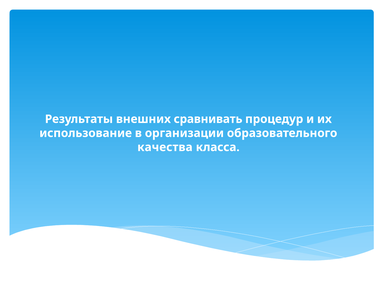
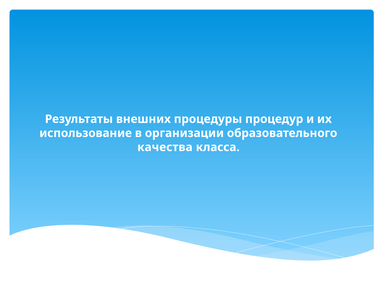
сравнивать: сравнивать -> процедуры
